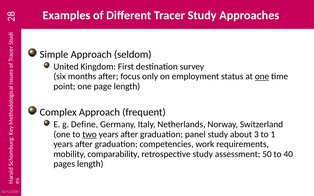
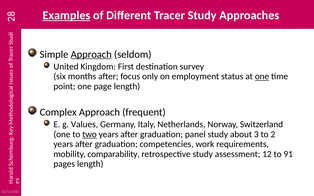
Examples underline: none -> present
Approach at (91, 54) underline: none -> present
Define: Define -> Values
to 1: 1 -> 2
50: 50 -> 12
40: 40 -> 91
